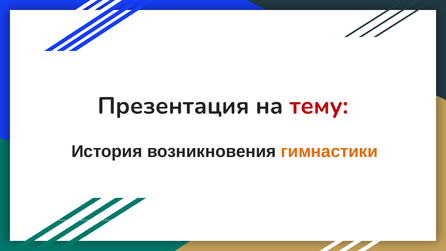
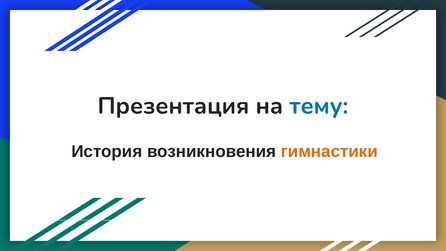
тему colour: red -> blue
